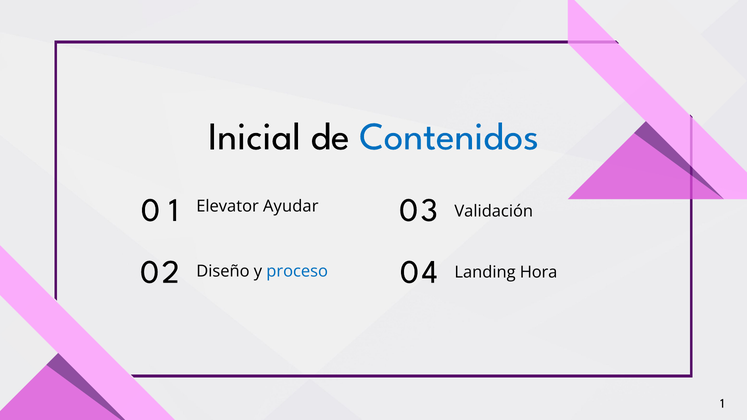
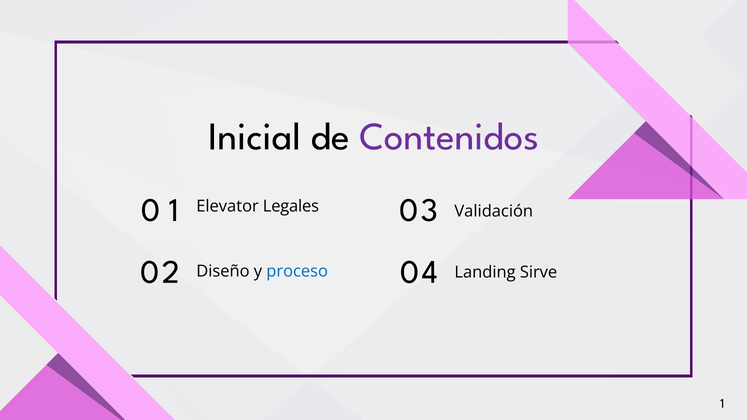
Contenidos colour: blue -> purple
Ayudar: Ayudar -> Legales
Hora: Hora -> Sirve
